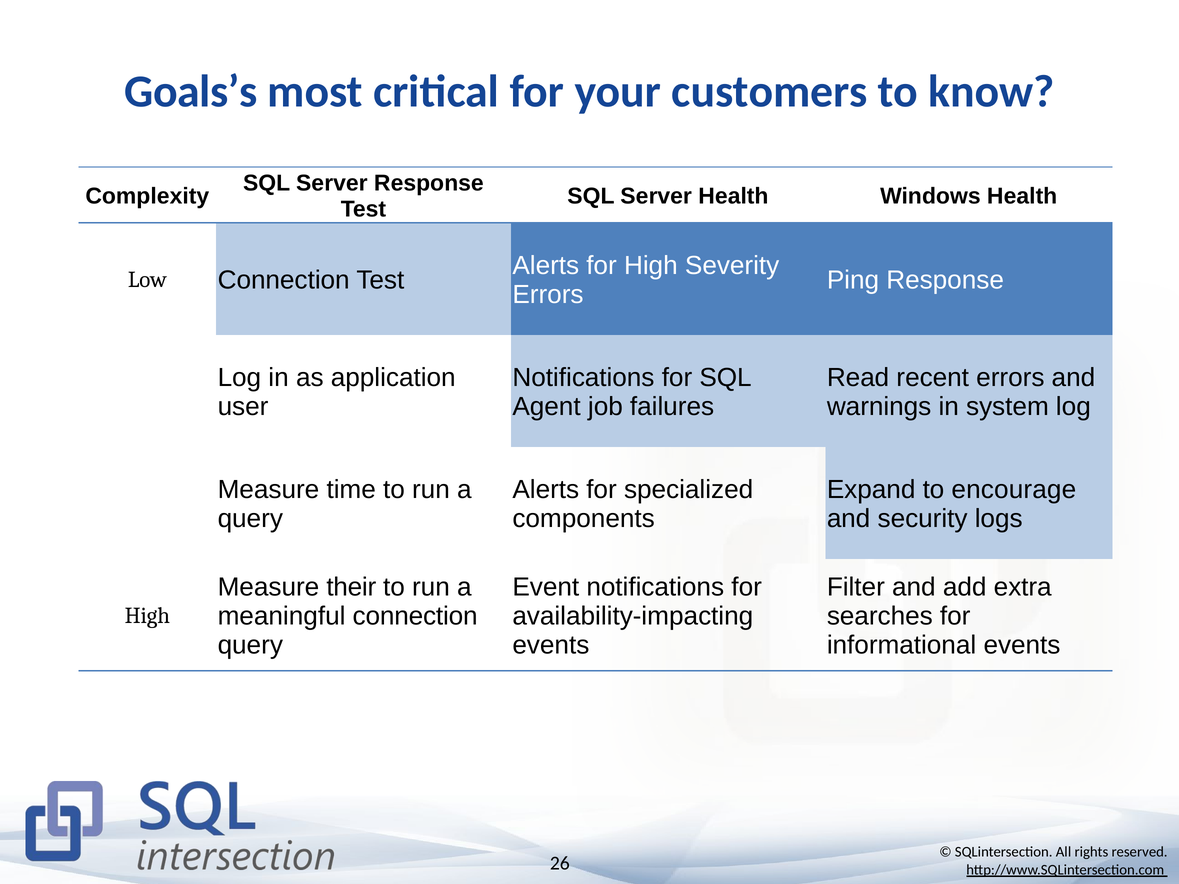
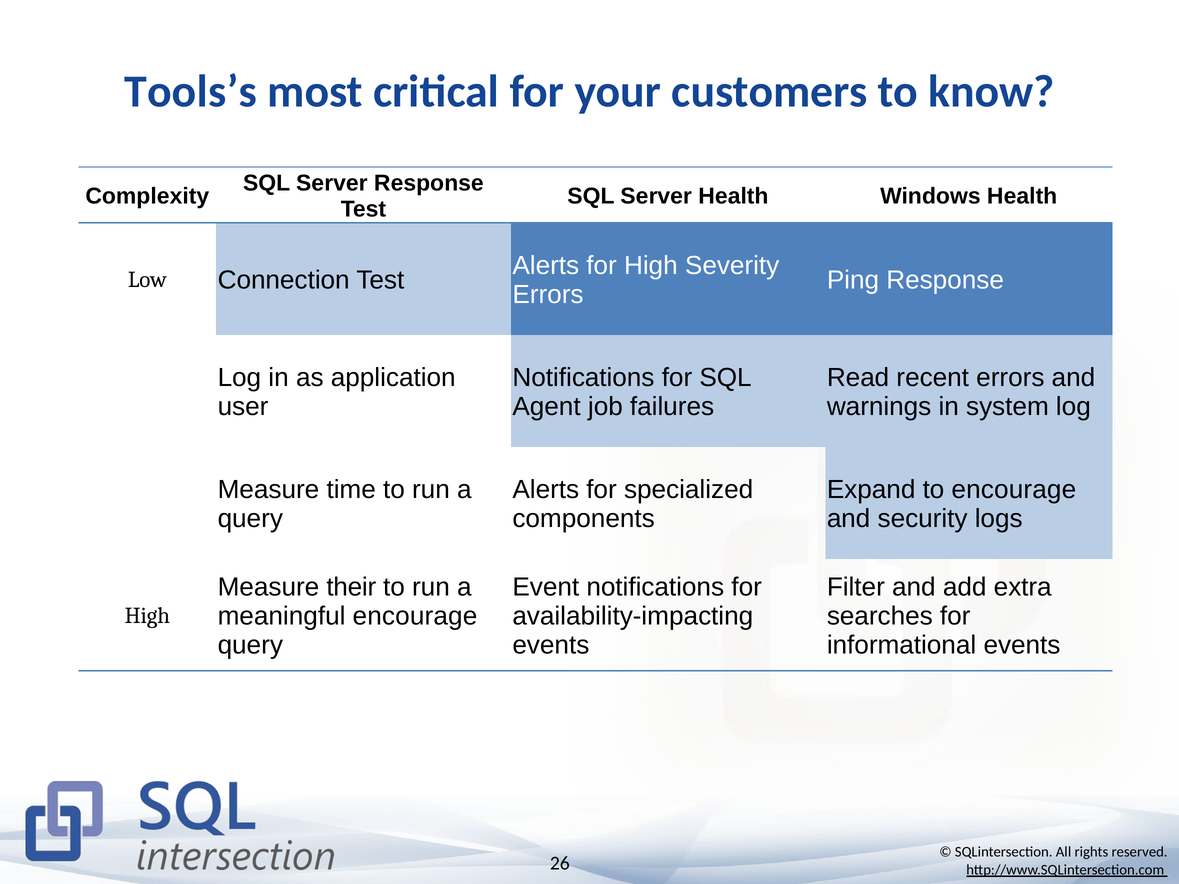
Goals’s: Goals’s -> Tools’s
meaningful connection: connection -> encourage
